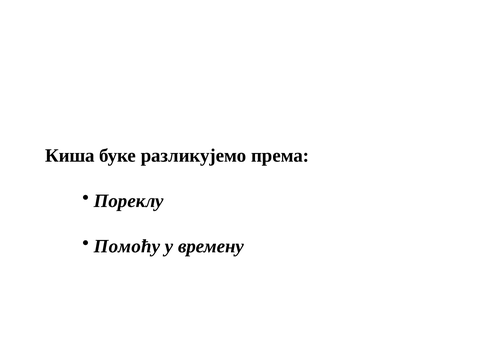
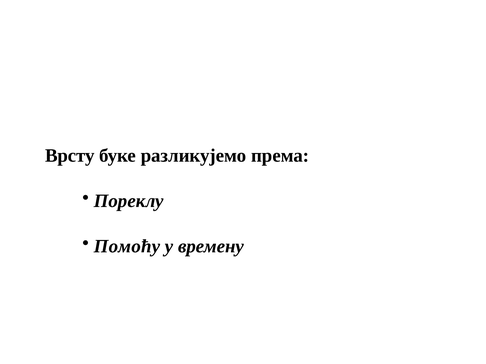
Киша: Киша -> Врсту
